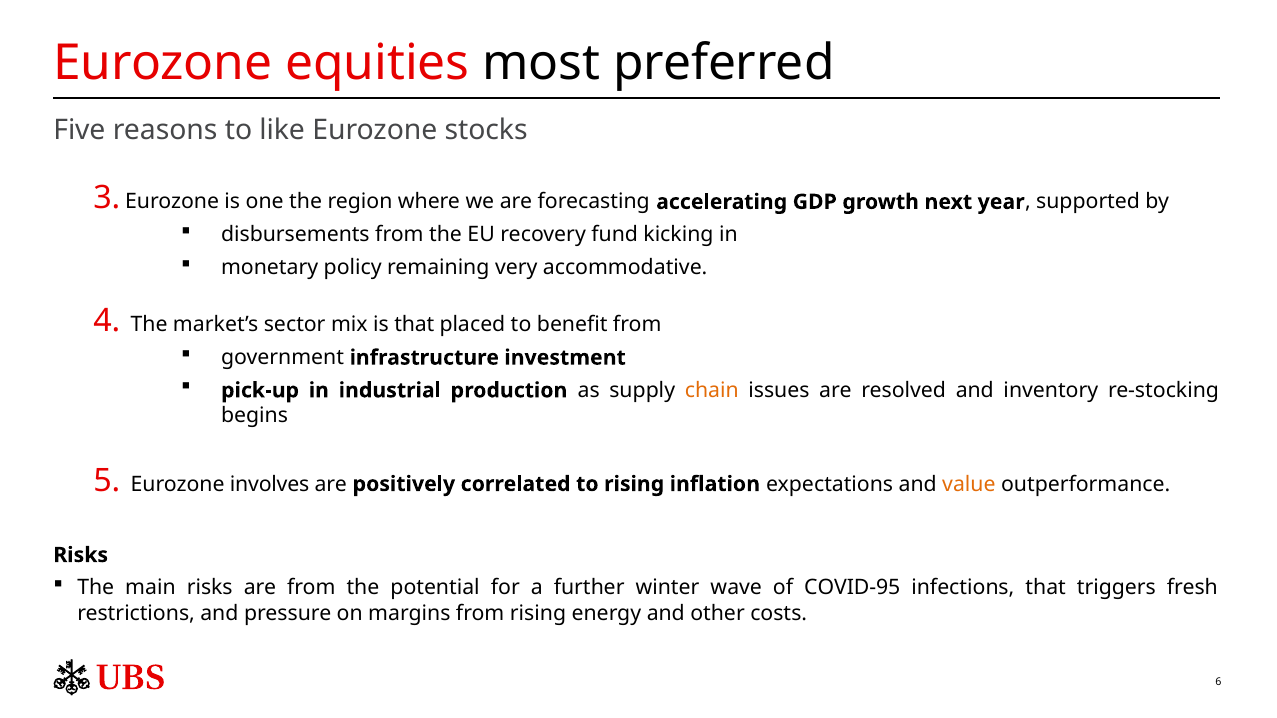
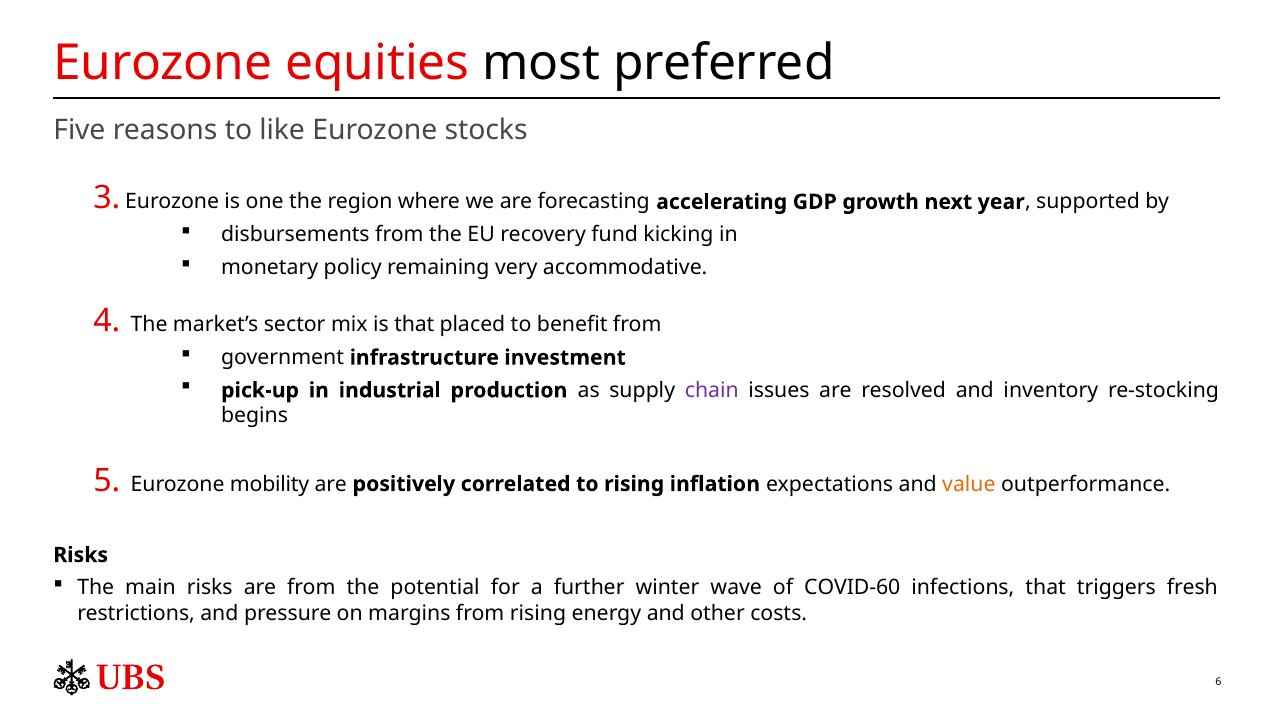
chain colour: orange -> purple
involves: involves -> mobility
COVID-95: COVID-95 -> COVID-60
